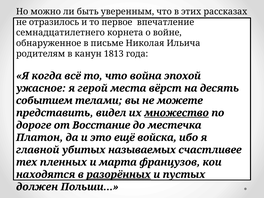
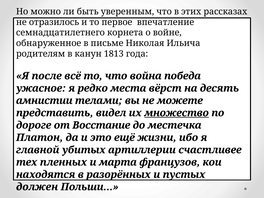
когда: когда -> после
эпохой: эпохой -> победа
герой: герой -> редко
событием: событием -> амнистии
войска: войска -> жизни
называемых: называемых -> артиллерии
разорённых underline: present -> none
